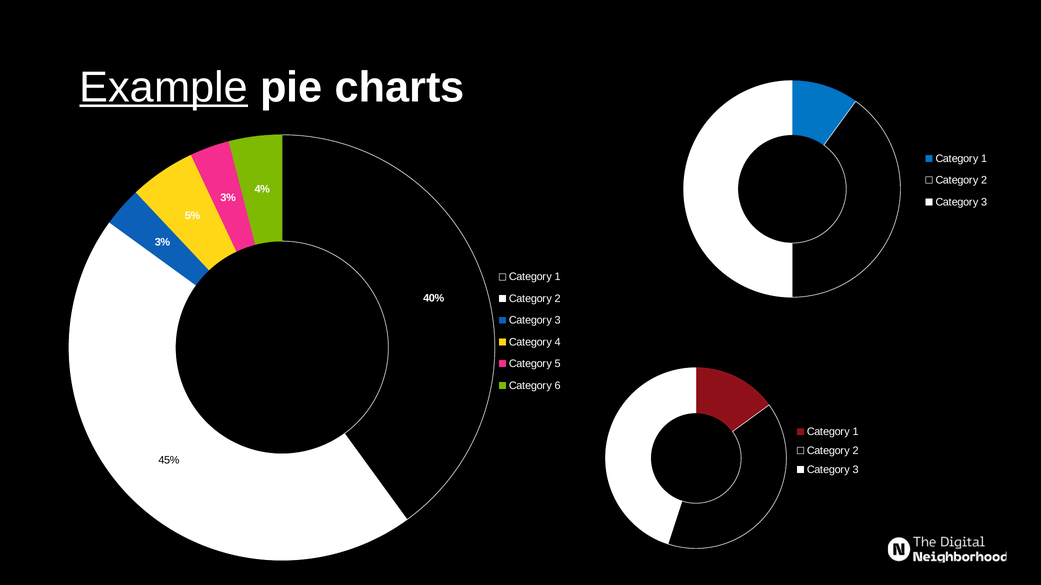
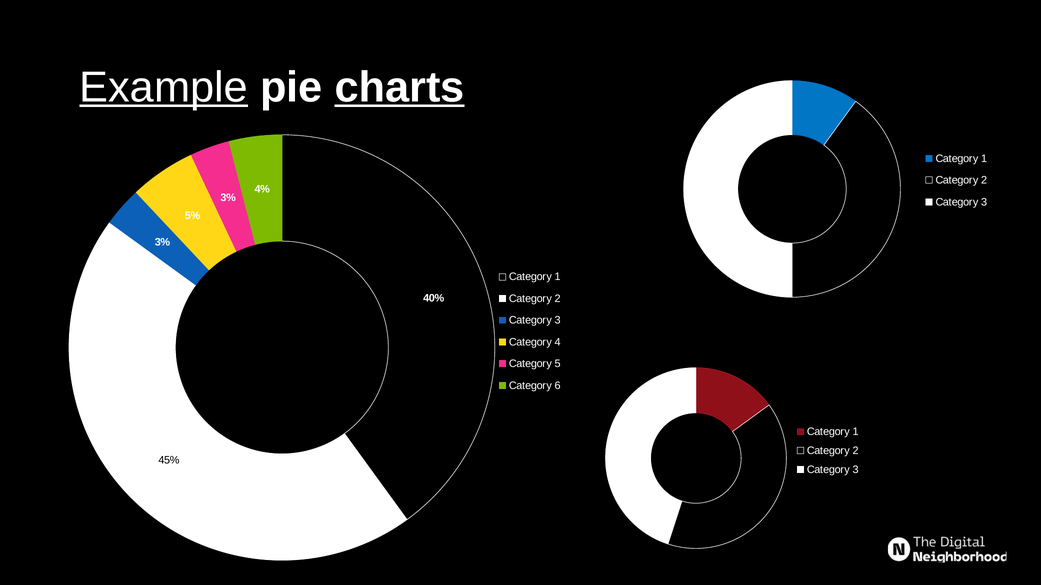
charts underline: none -> present
